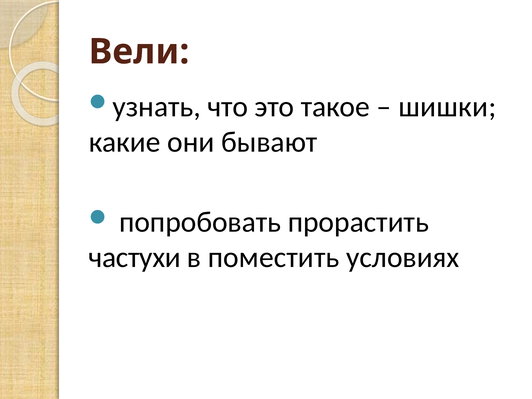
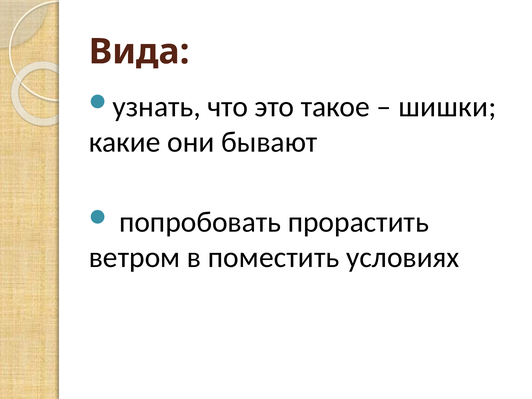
Вели: Вели -> Вида
частухи: частухи -> ветром
